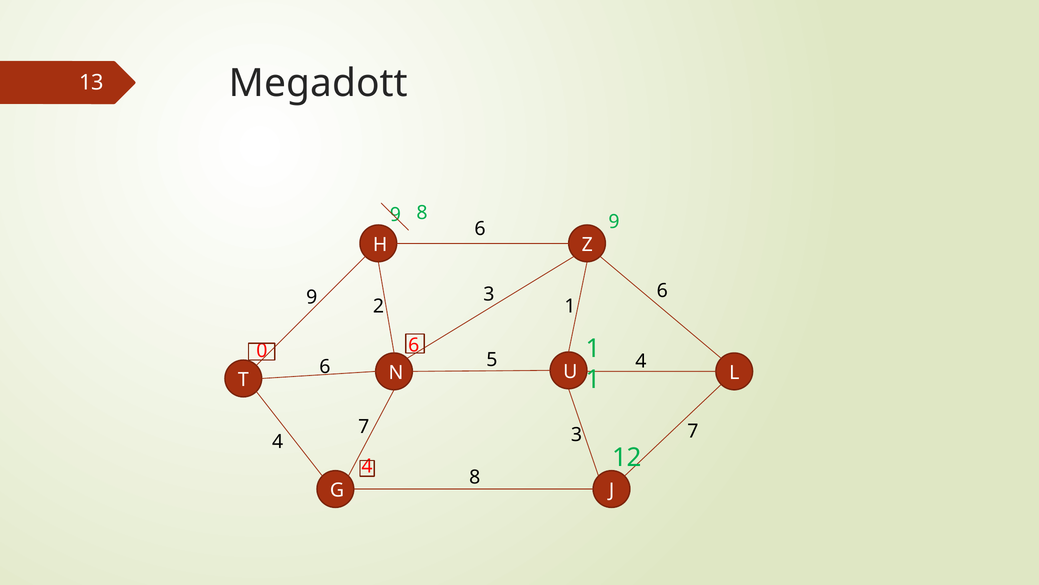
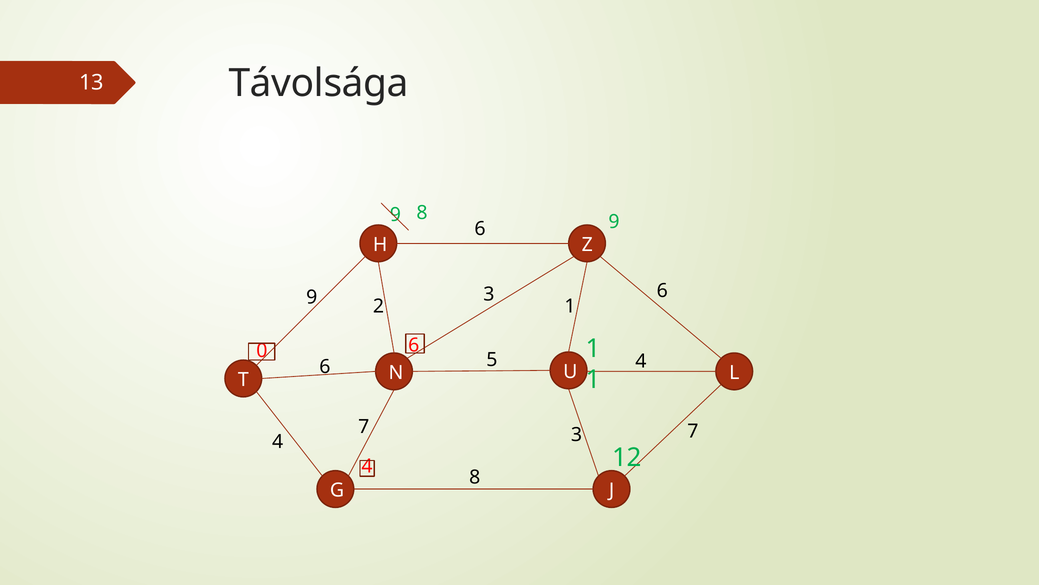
Megadott: Megadott -> Távolsága
